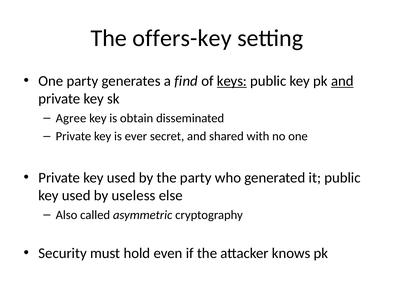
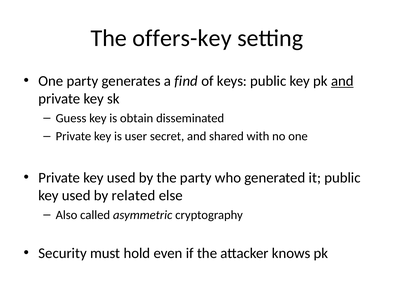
keys underline: present -> none
Agree: Agree -> Guess
ever: ever -> user
useless: useless -> related
